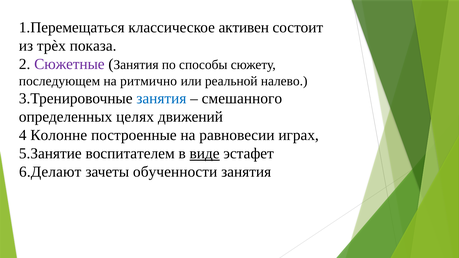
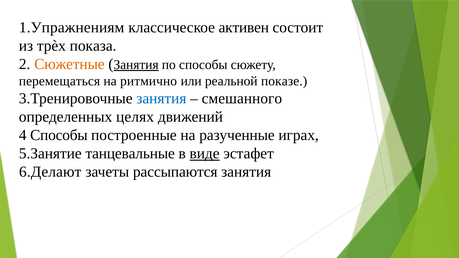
1.Перемещаться: 1.Перемещаться -> 1.Упражнениям
Сюжетные colour: purple -> orange
Занятия at (136, 65) underline: none -> present
последующем: последующем -> перемещаться
налево: налево -> показе
4 Колонне: Колонне -> Способы
равновесии: равновесии -> разученные
воспитателем: воспитателем -> танцевальные
обученности: обученности -> рассыпаются
